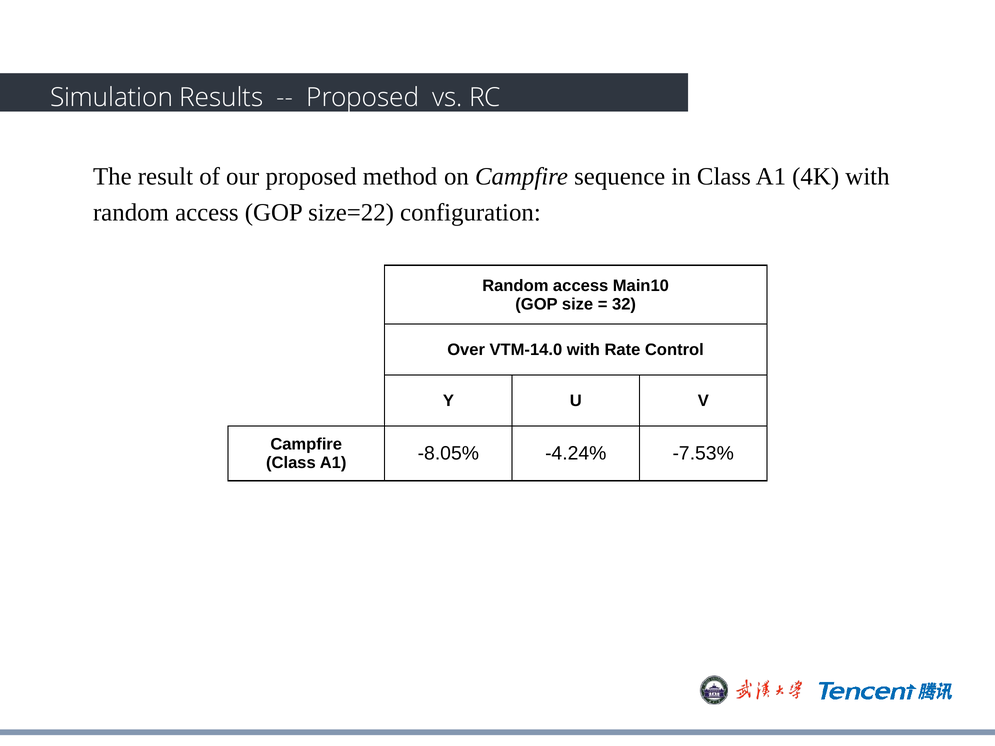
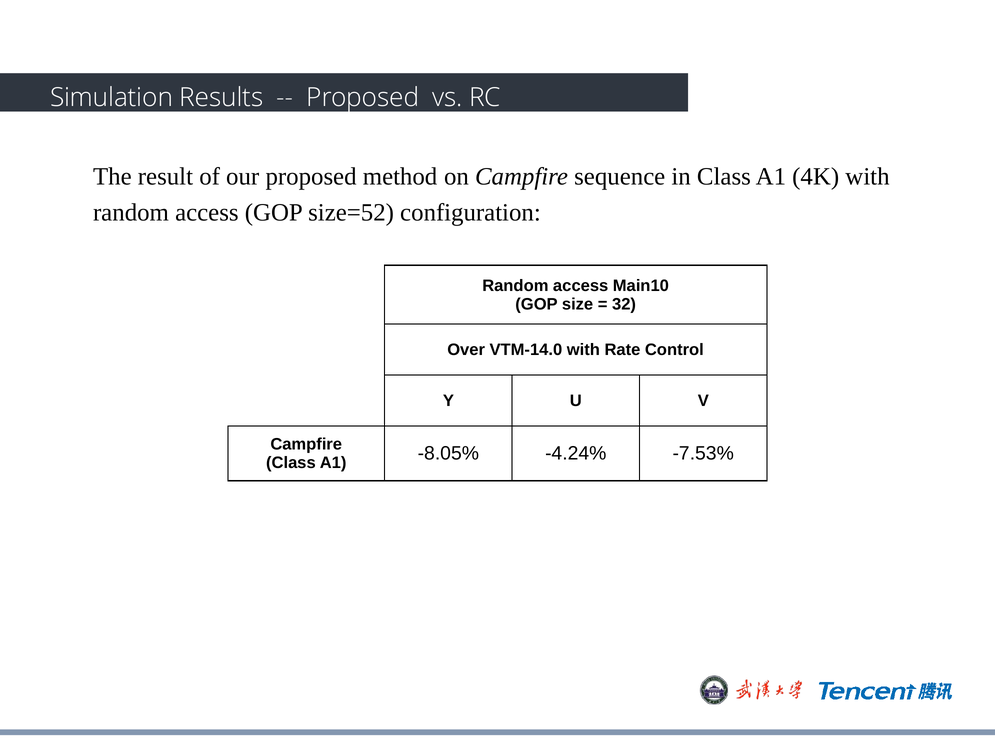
size=22: size=22 -> size=52
